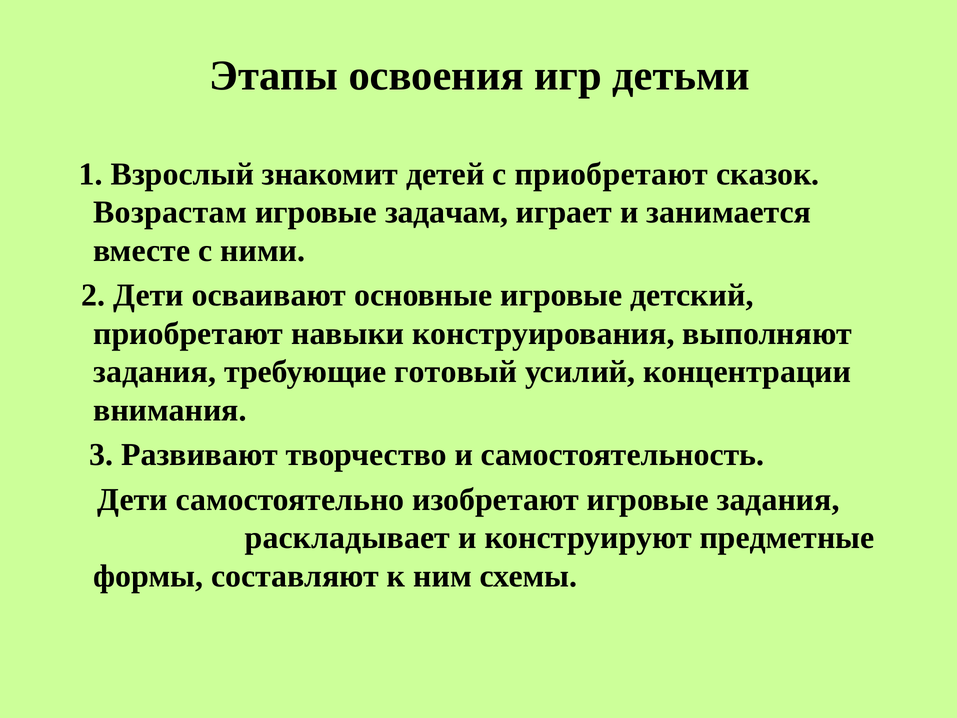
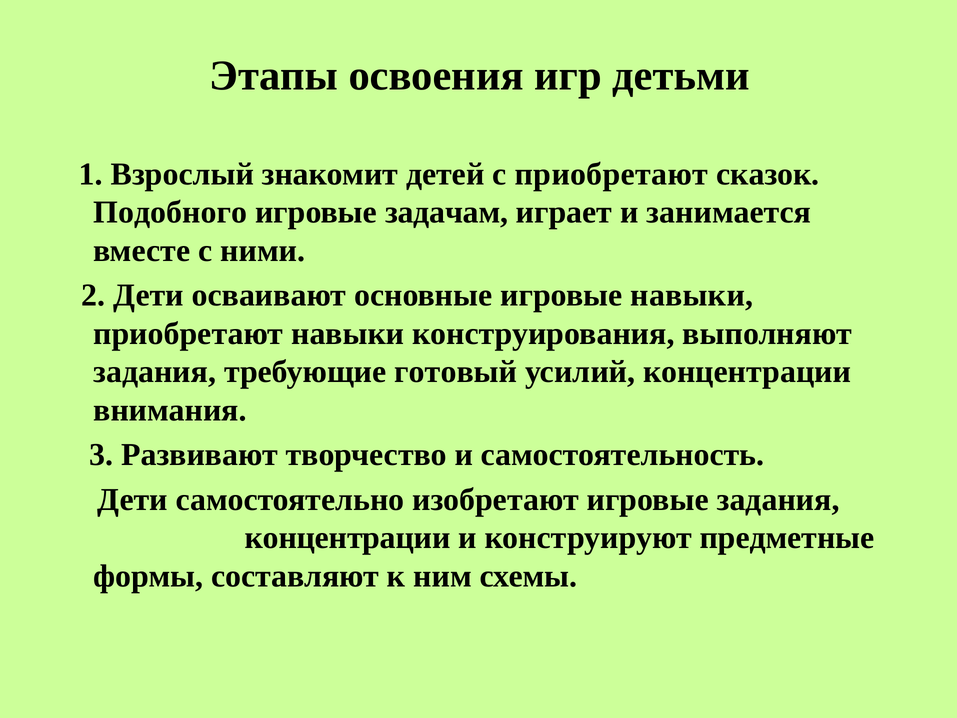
Возрастам: Возрастам -> Подобного
игровые детский: детский -> навыки
раскладывает at (347, 538): раскладывает -> концентрации
